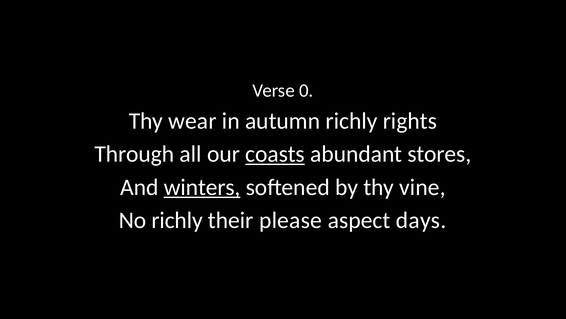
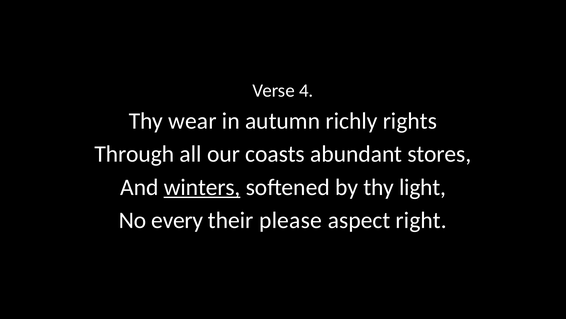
0: 0 -> 4
coasts underline: present -> none
vine: vine -> light
No richly: richly -> every
days: days -> right
